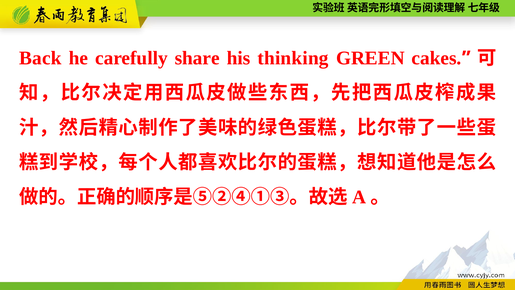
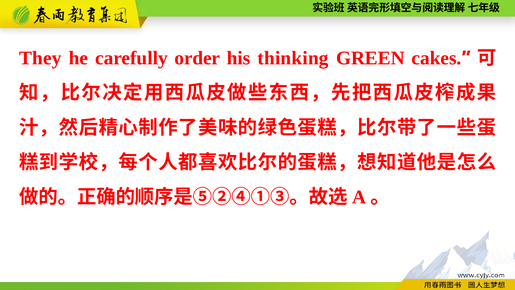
Back: Back -> They
share: share -> order
